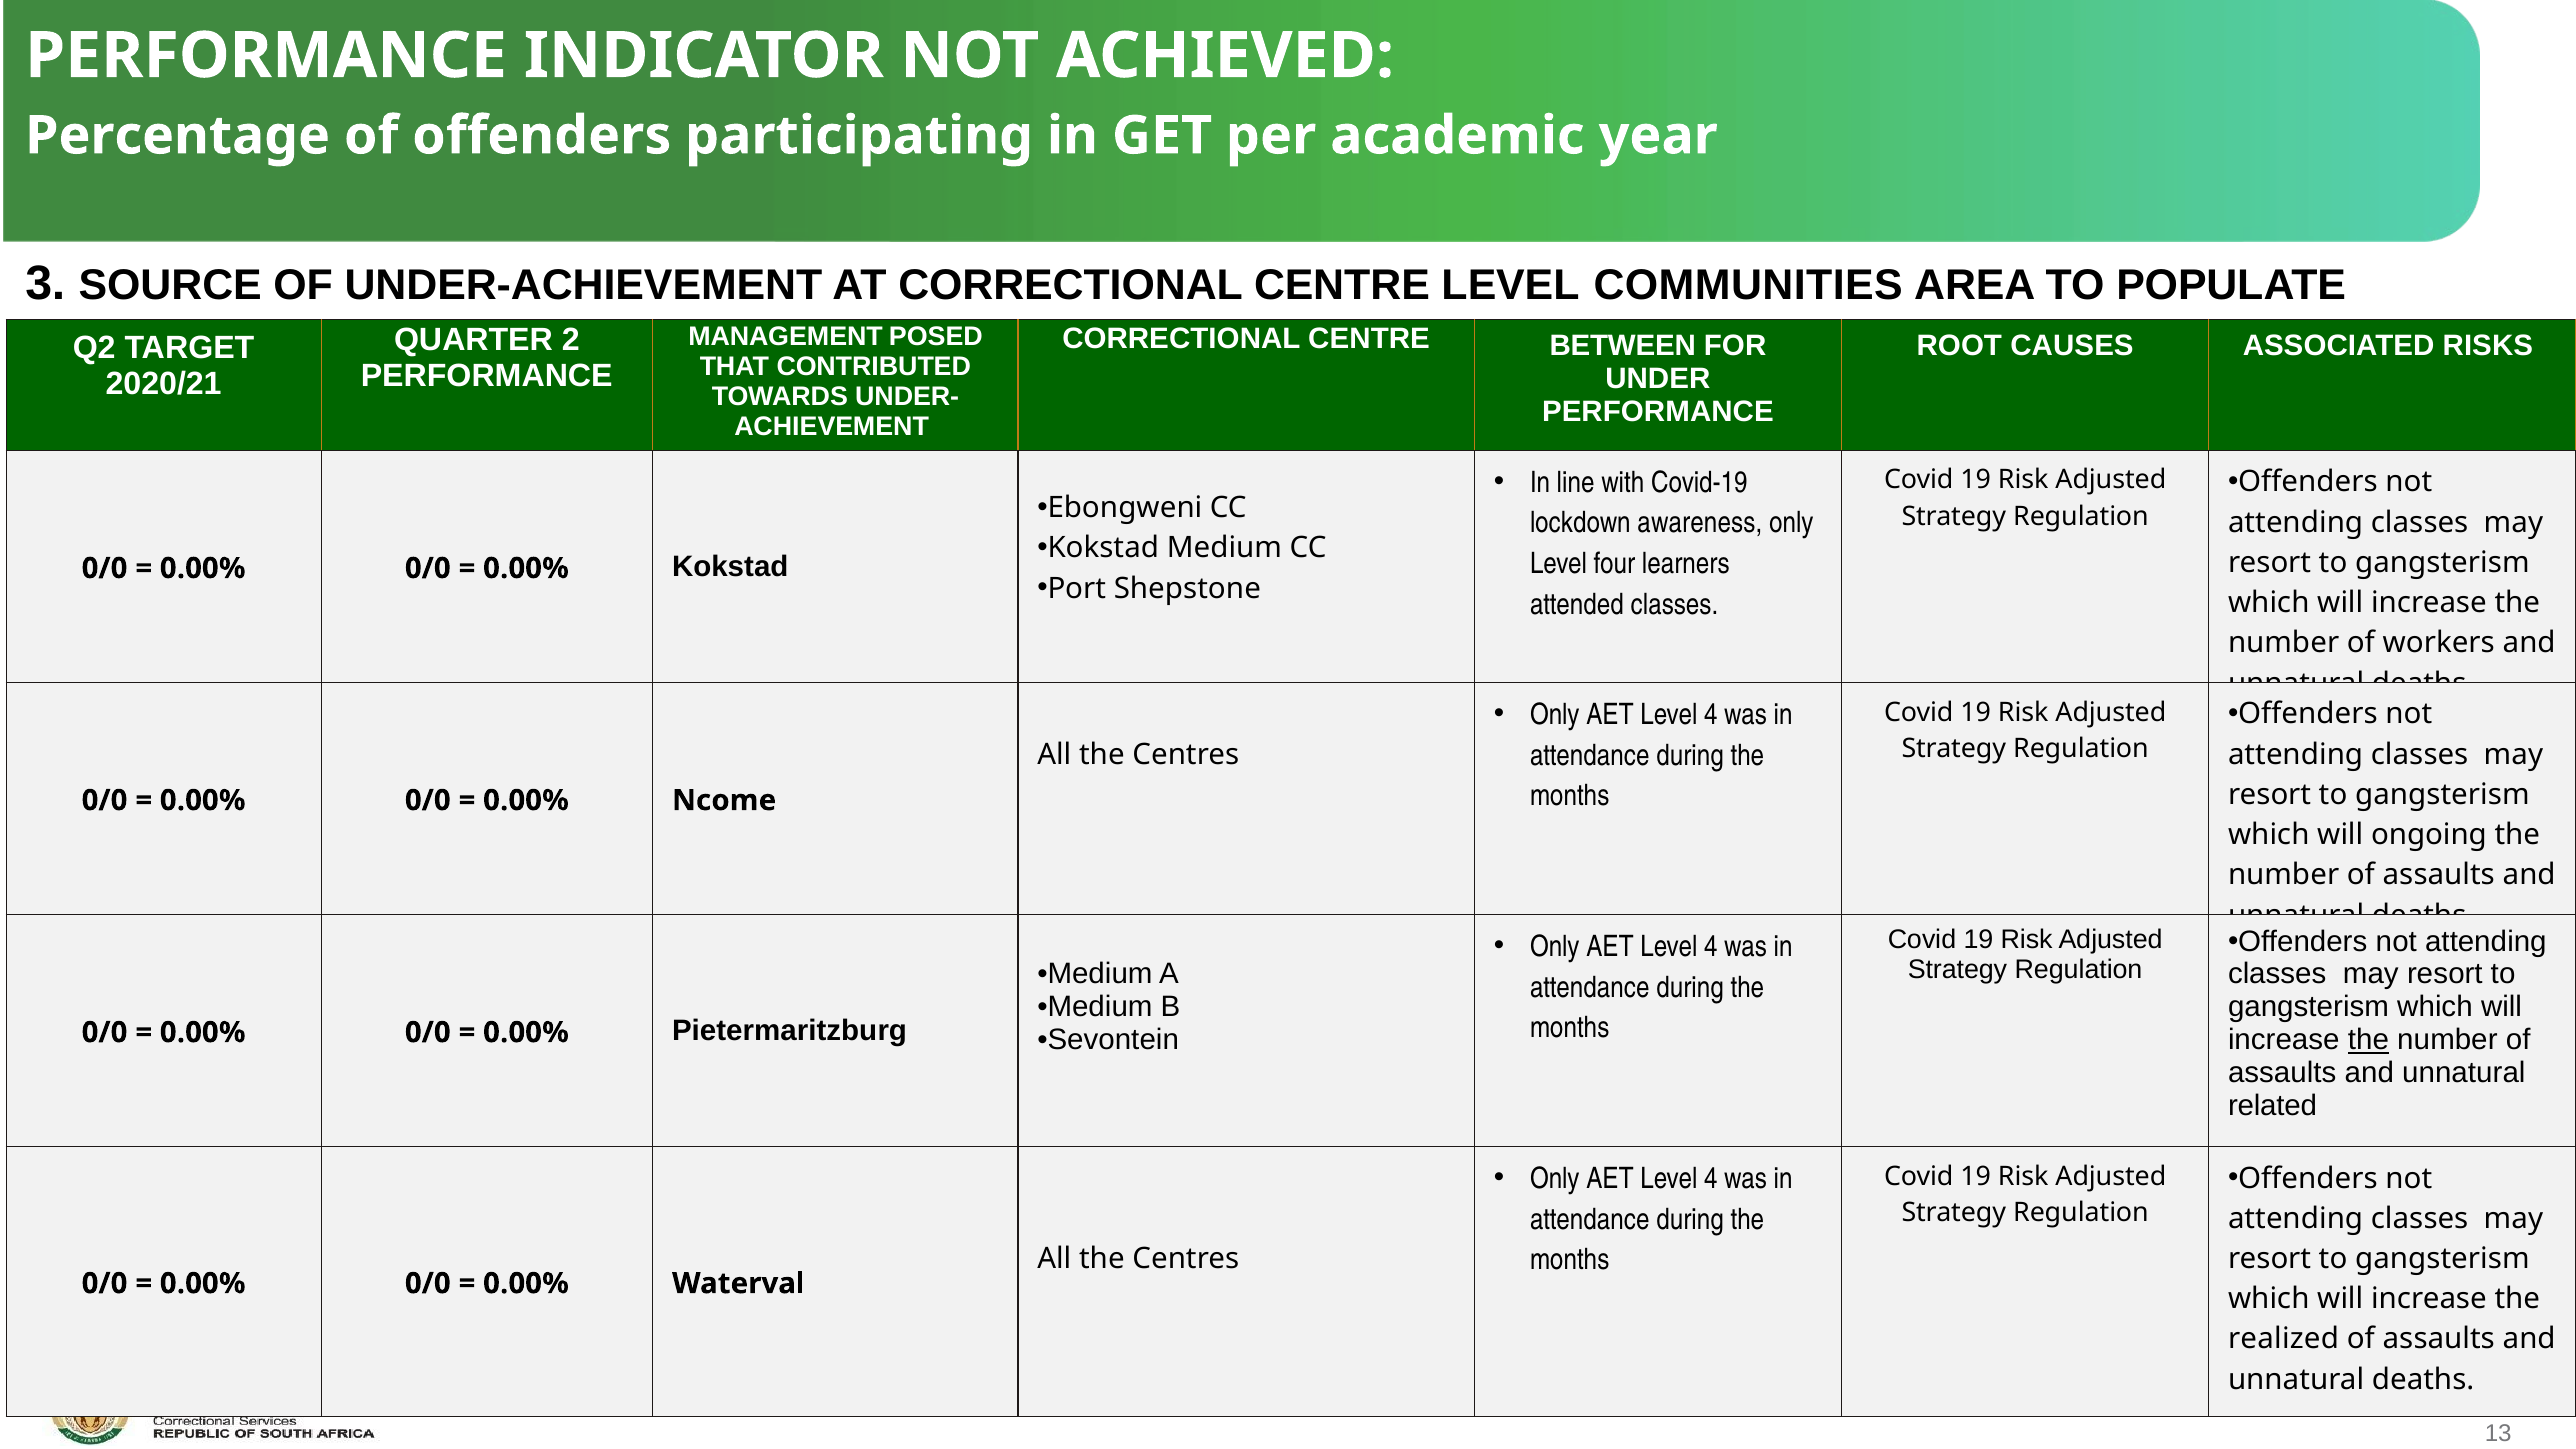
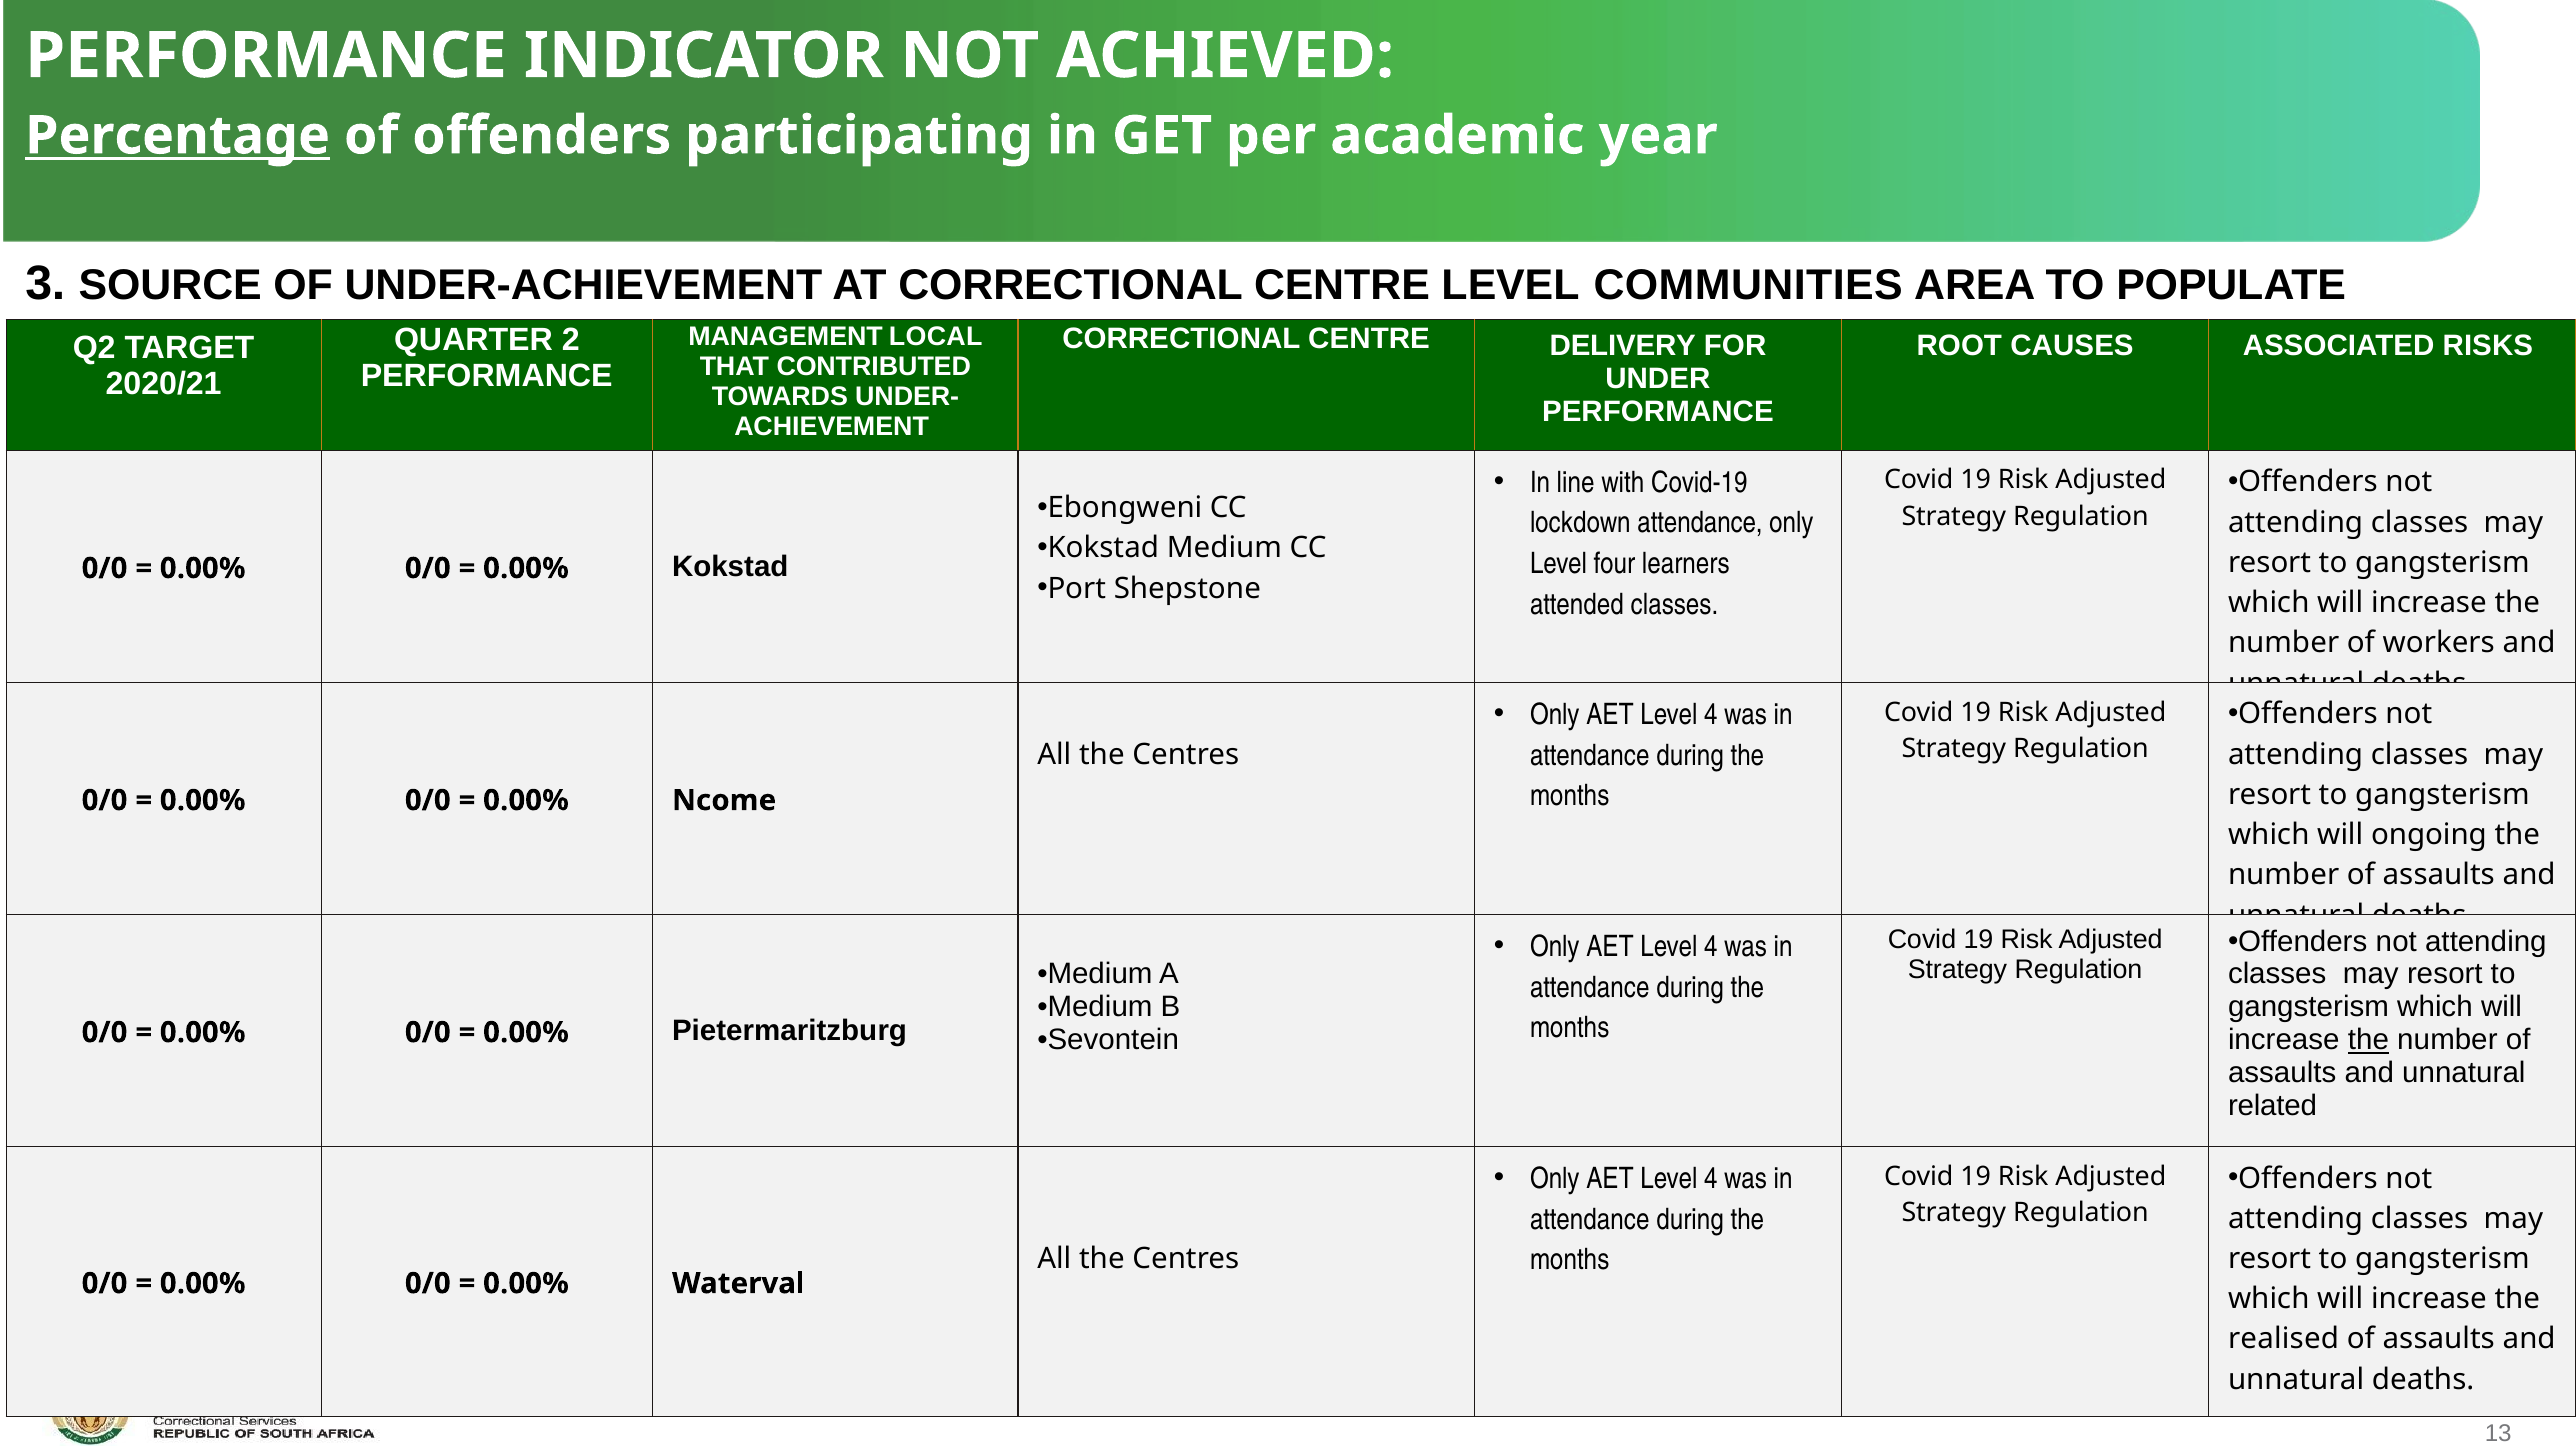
Percentage underline: none -> present
POSED: POSED -> LOCAL
BETWEEN: BETWEEN -> DELIVERY
lockdown awareness: awareness -> attendance
realized: realized -> realised
